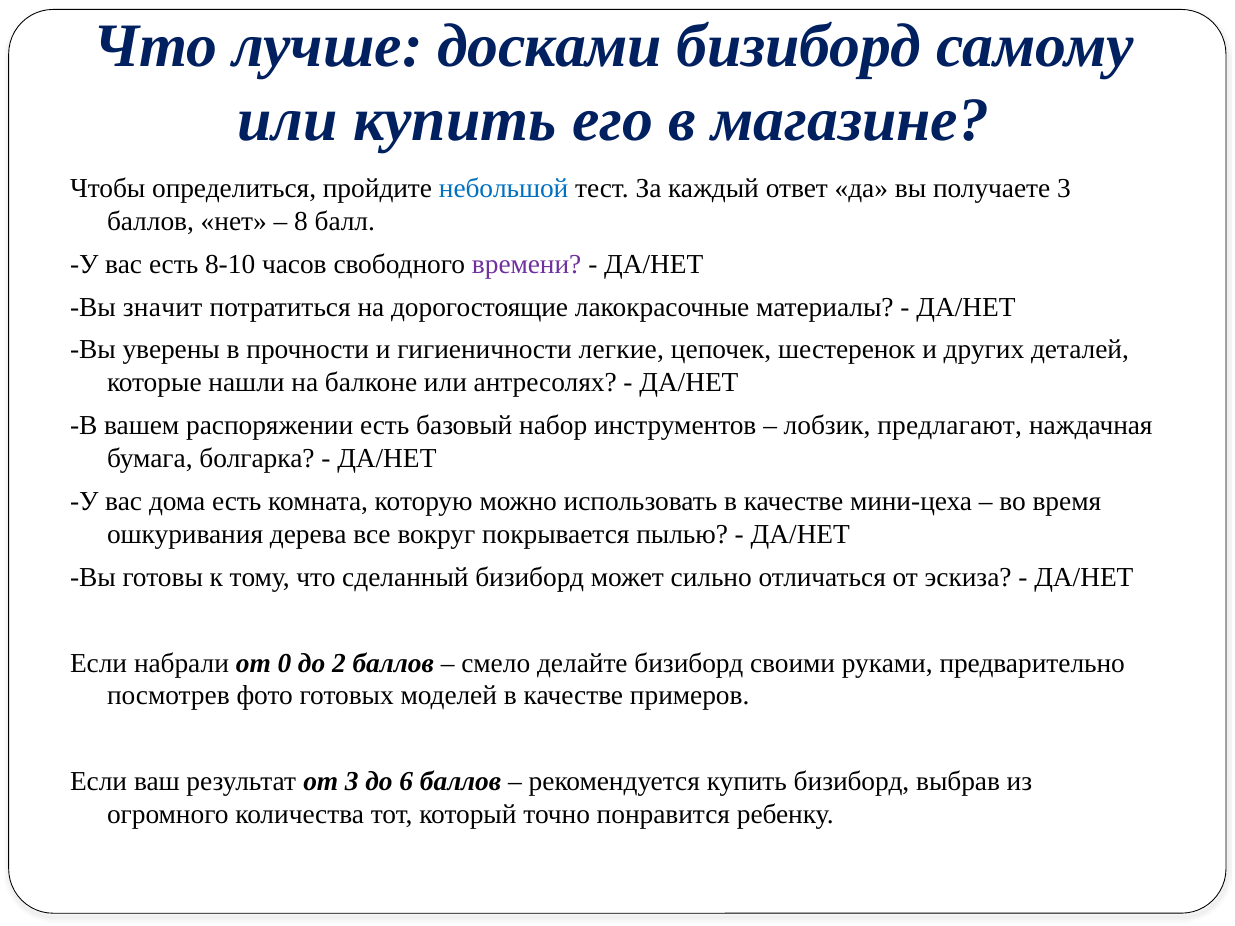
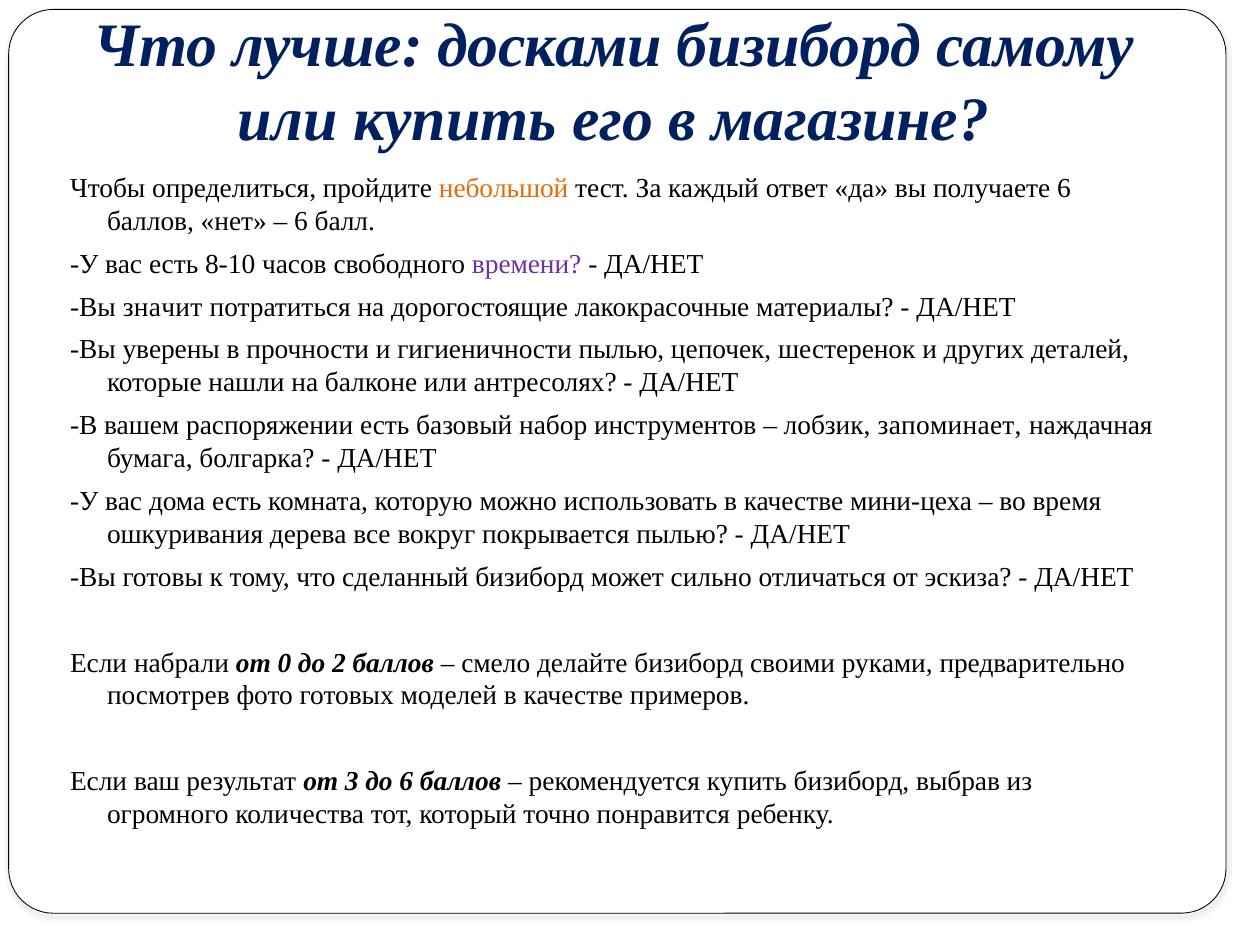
небольшой colour: blue -> orange
получаете 3: 3 -> 6
8 at (301, 221): 8 -> 6
гигиеничности легкие: легкие -> пылью
предлагают: предлагают -> запоминает
